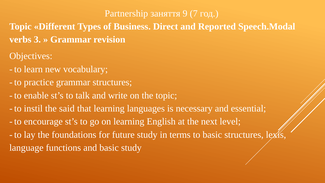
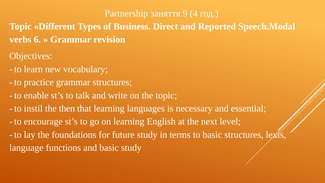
7: 7 -> 4
3: 3 -> 6
said: said -> then
